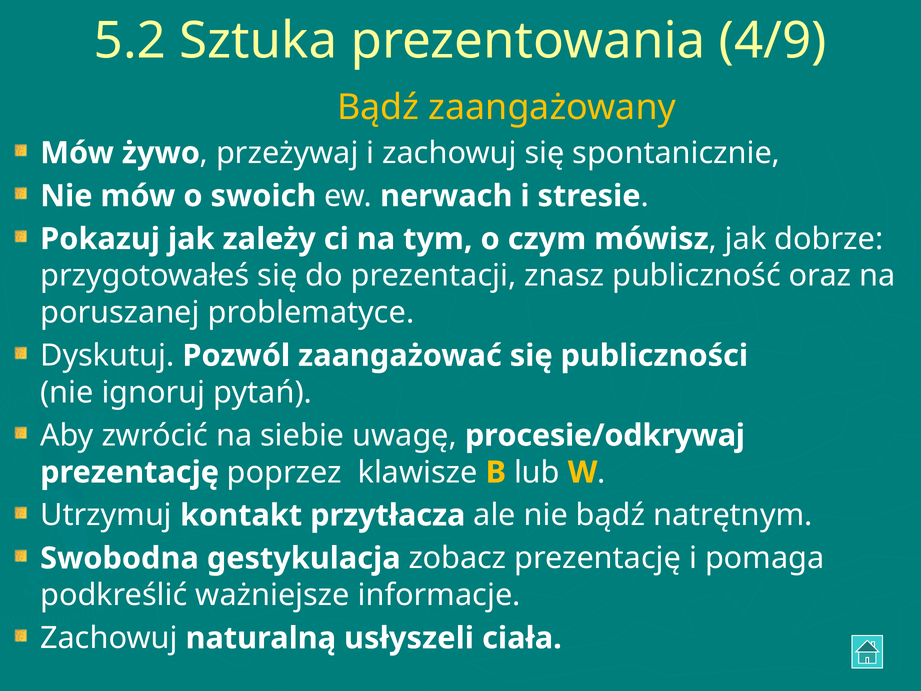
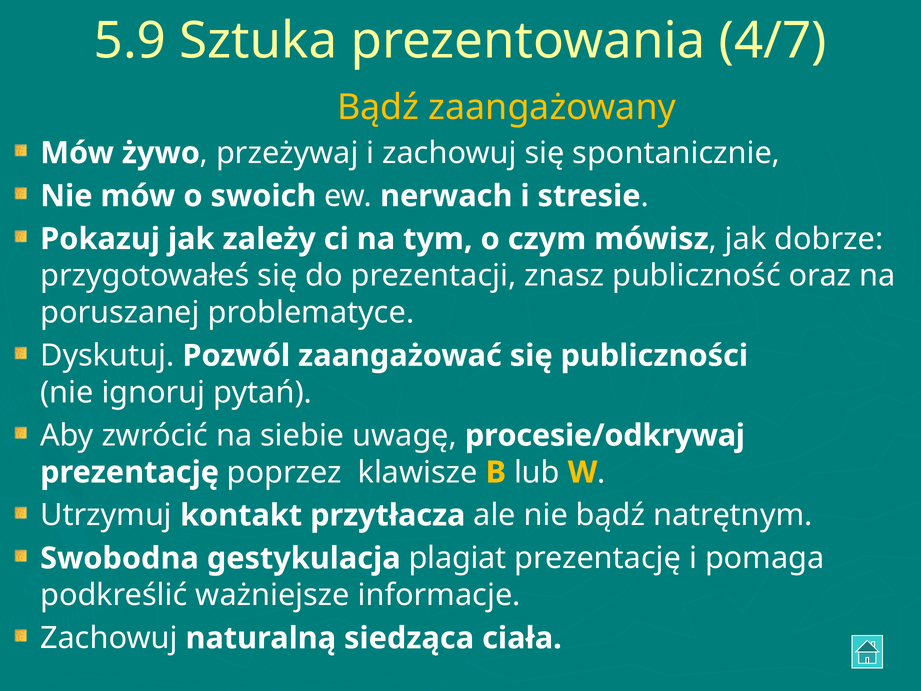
5.2: 5.2 -> 5.9
4/9: 4/9 -> 4/7
zobacz: zobacz -> plagiat
usłyszeli: usłyszeli -> siedząca
